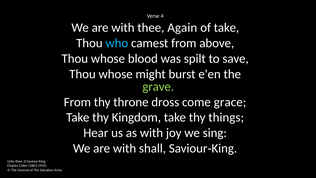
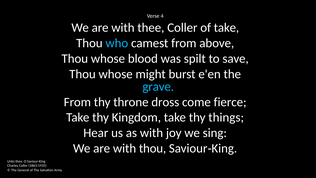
thee Again: Again -> Coller
grave colour: light green -> light blue
grace: grace -> fierce
with shall: shall -> thou
